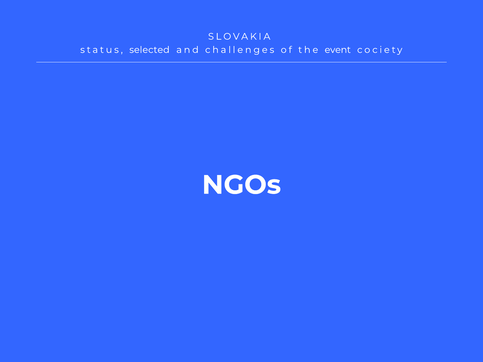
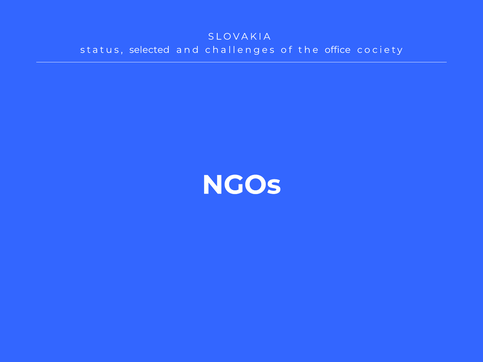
event: event -> office
